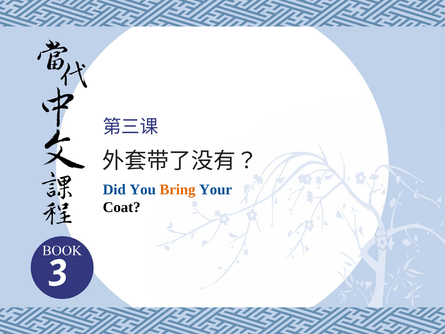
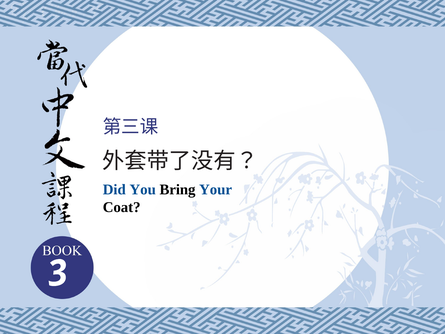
Bring colour: orange -> black
